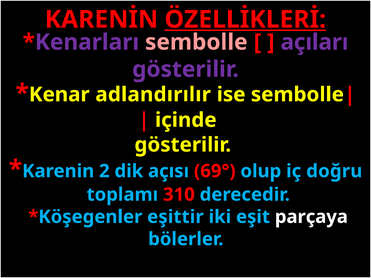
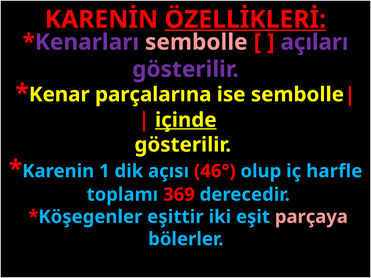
adlandırılır: adlandırılır -> parçalarına
içinde underline: none -> present
2: 2 -> 1
69°: 69° -> 46°
doğru: doğru -> harfle
310: 310 -> 369
parçaya colour: white -> pink
